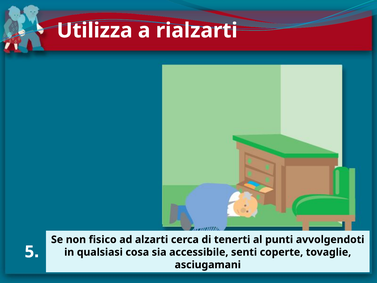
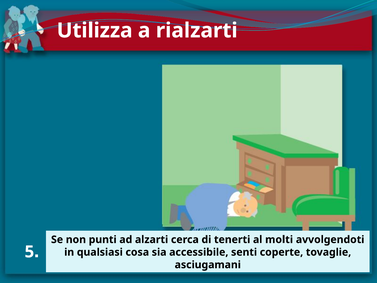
fisico: fisico -> punti
punti: punti -> molti
